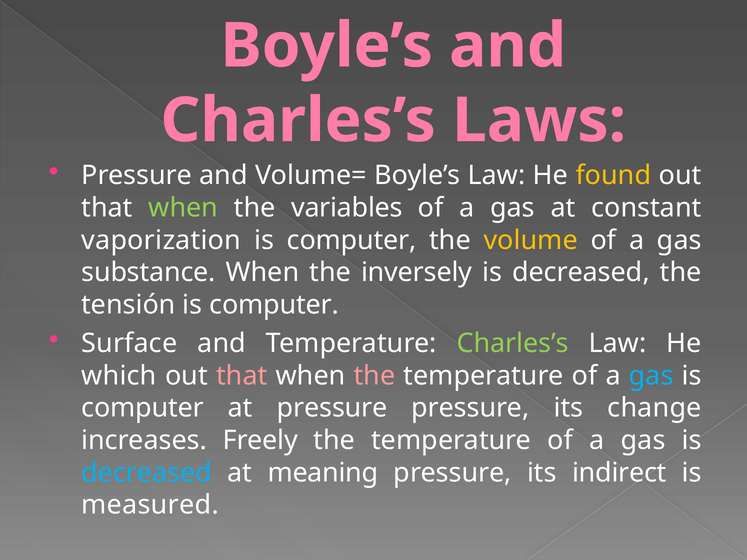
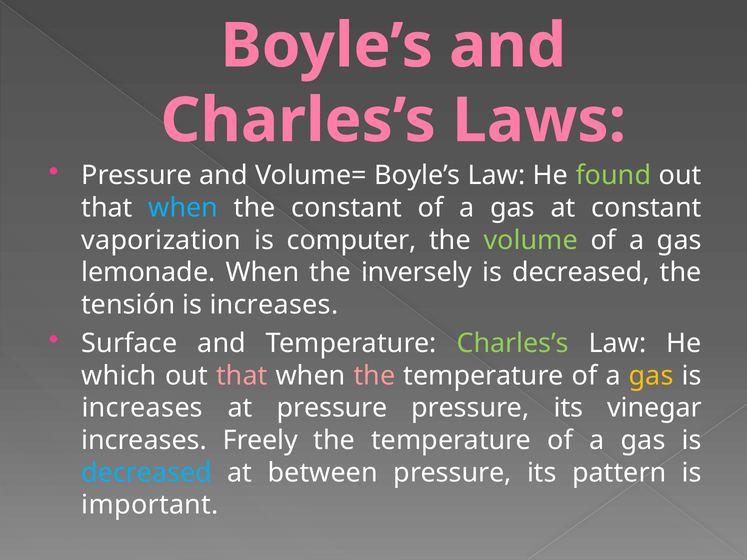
found colour: yellow -> light green
when at (183, 208) colour: light green -> light blue
the variables: variables -> constant
volume colour: yellow -> light green
substance: substance -> lemonade
computer at (274, 305): computer -> increases
gas at (651, 376) colour: light blue -> yellow
computer at (143, 408): computer -> increases
change: change -> vinegar
meaning: meaning -> between
indirect: indirect -> pattern
measured: measured -> important
